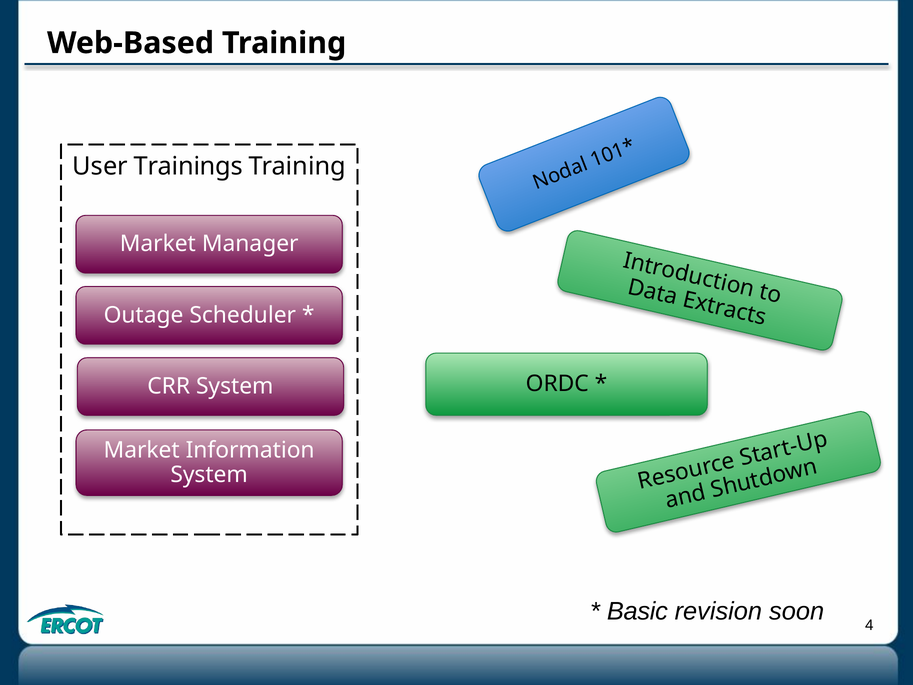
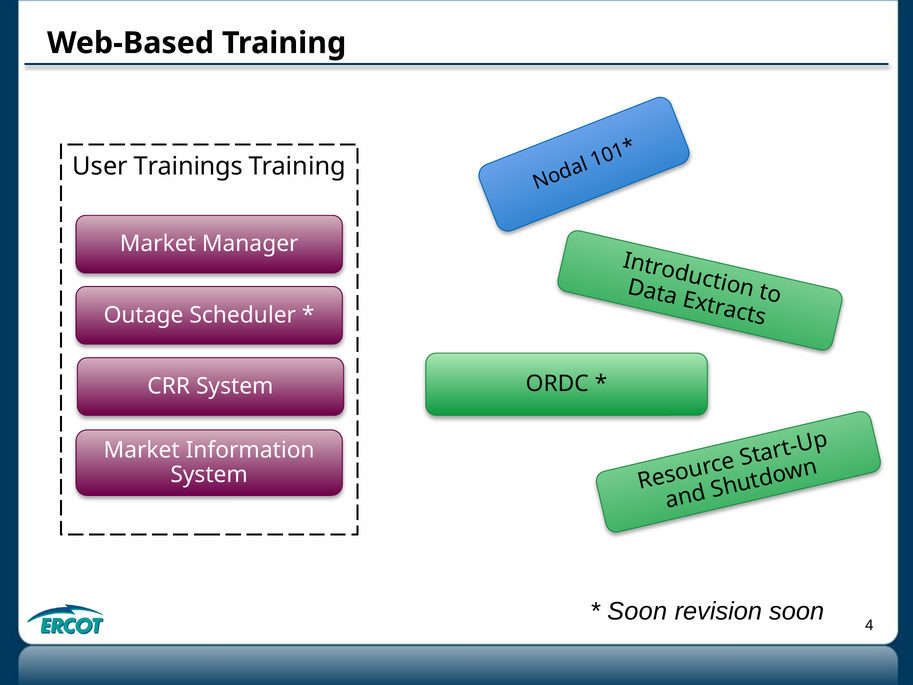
Basic at (637, 611): Basic -> Soon
